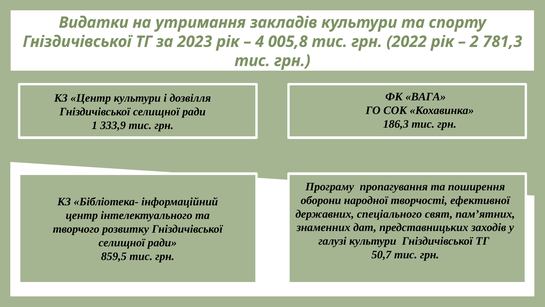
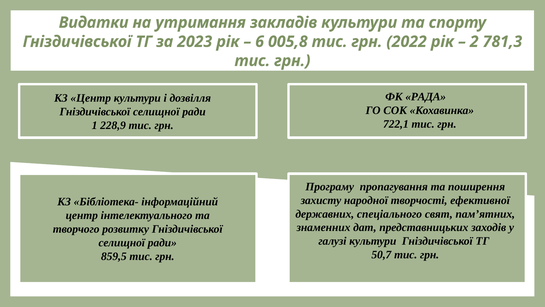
4: 4 -> 6
ВАГА: ВАГА -> РАДА
186,3: 186,3 -> 722,1
333,9: 333,9 -> 228,9
оборони: оборони -> захисту
